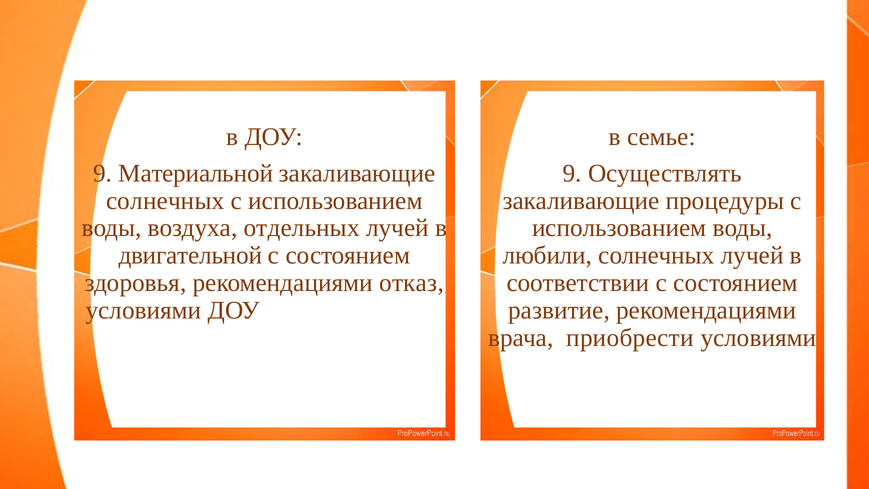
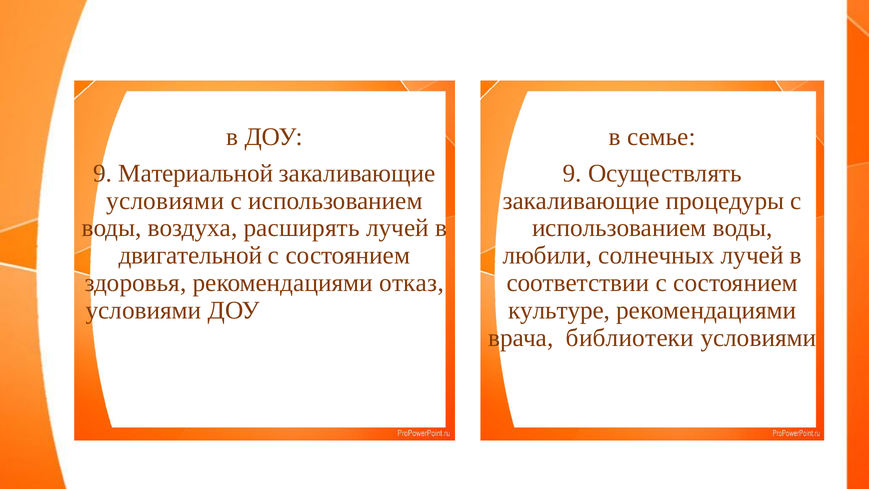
солнечных at (165, 201): солнечных -> условиями
отдельных: отдельных -> расширять
развитие: развитие -> культуре
приобрести: приобрести -> библиотеки
